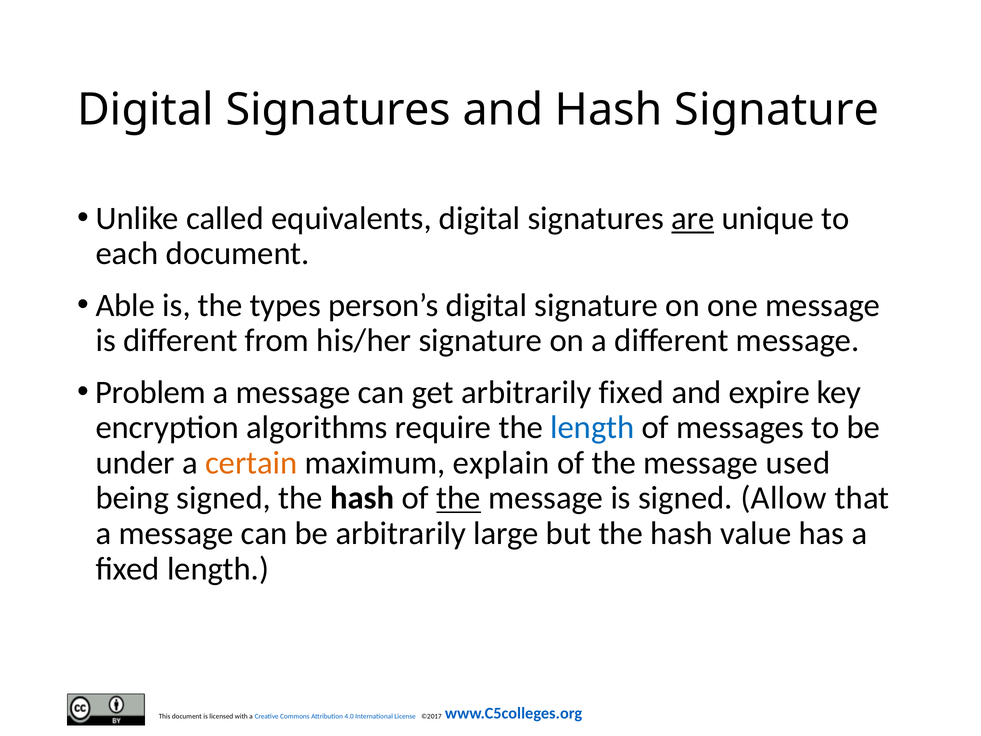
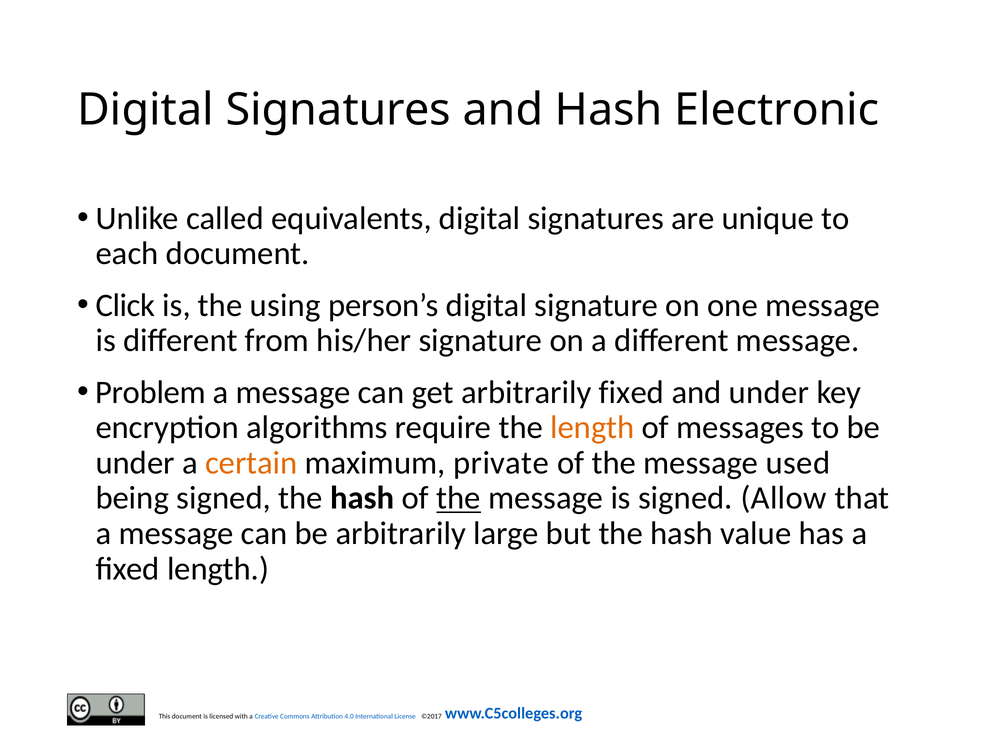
Hash Signature: Signature -> Electronic
are underline: present -> none
Able: Able -> Click
types: types -> using
and expire: expire -> under
length at (592, 427) colour: blue -> orange
explain: explain -> private
